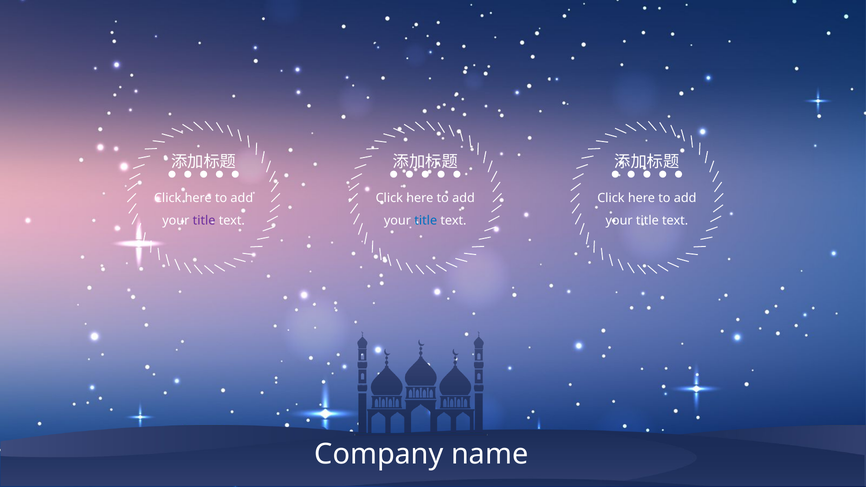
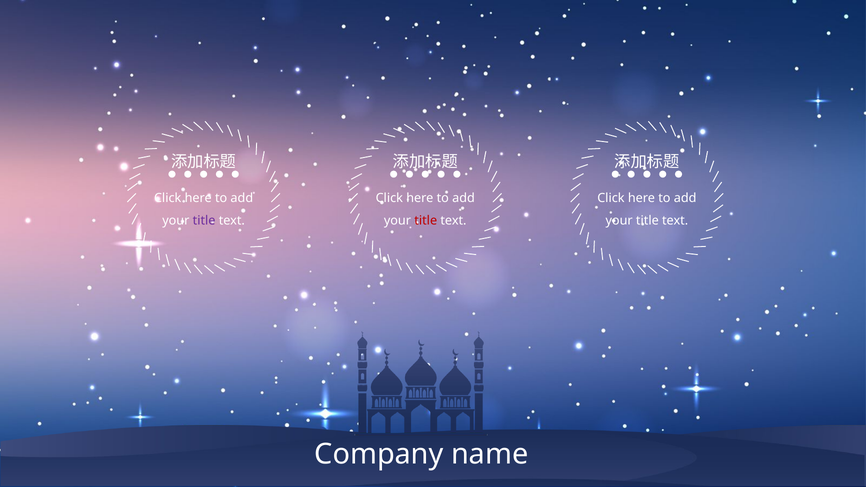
title at (426, 221) colour: blue -> red
